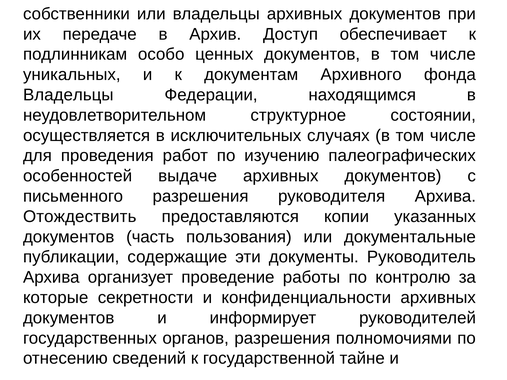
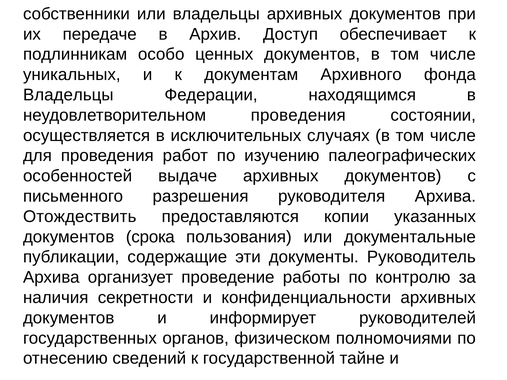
неудовлетворительном структурное: структурное -> проведения
часть: часть -> срока
которые: которые -> наличия
органов разрешения: разрешения -> физическом
